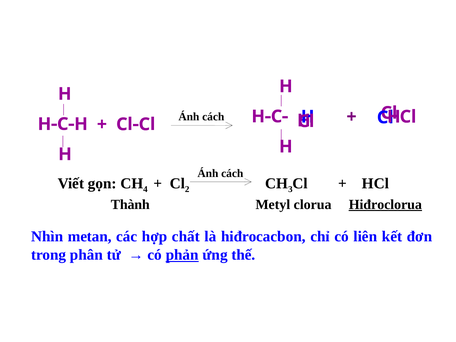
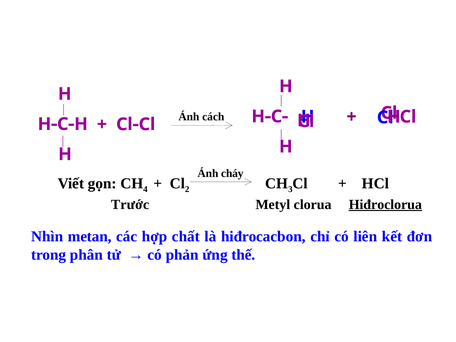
cách at (232, 173): cách -> cháy
Thành: Thành -> Trước
phản underline: present -> none
